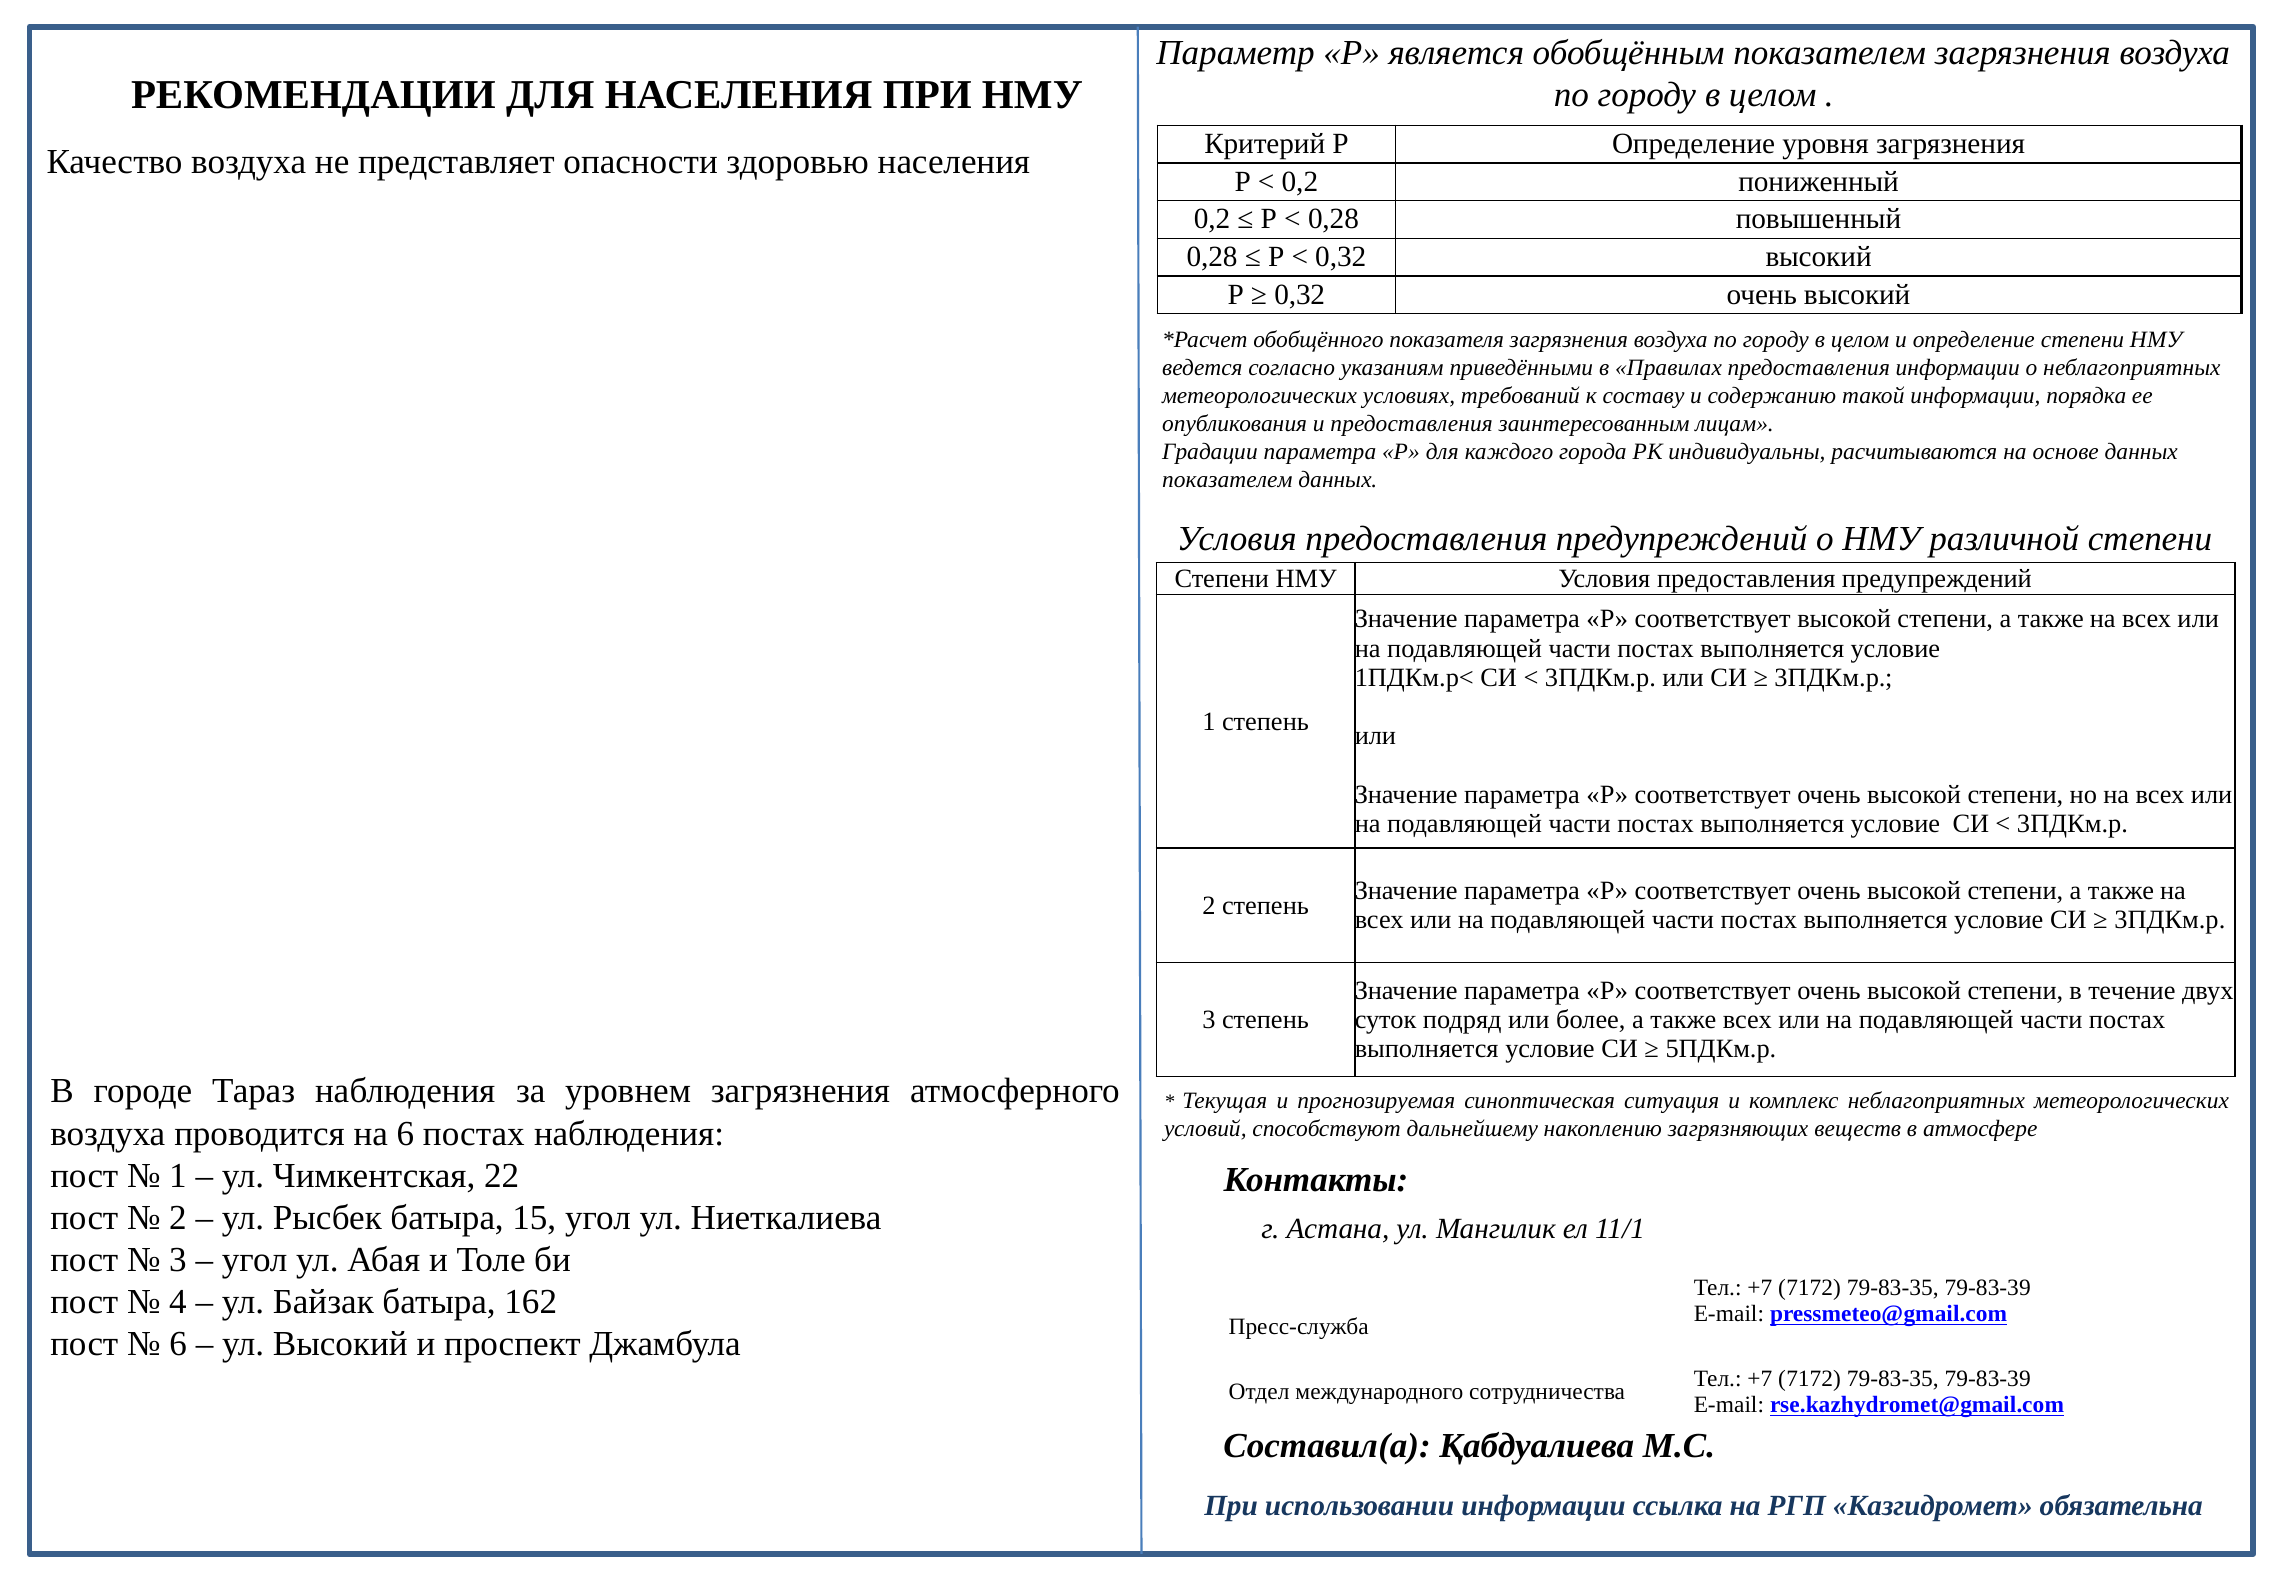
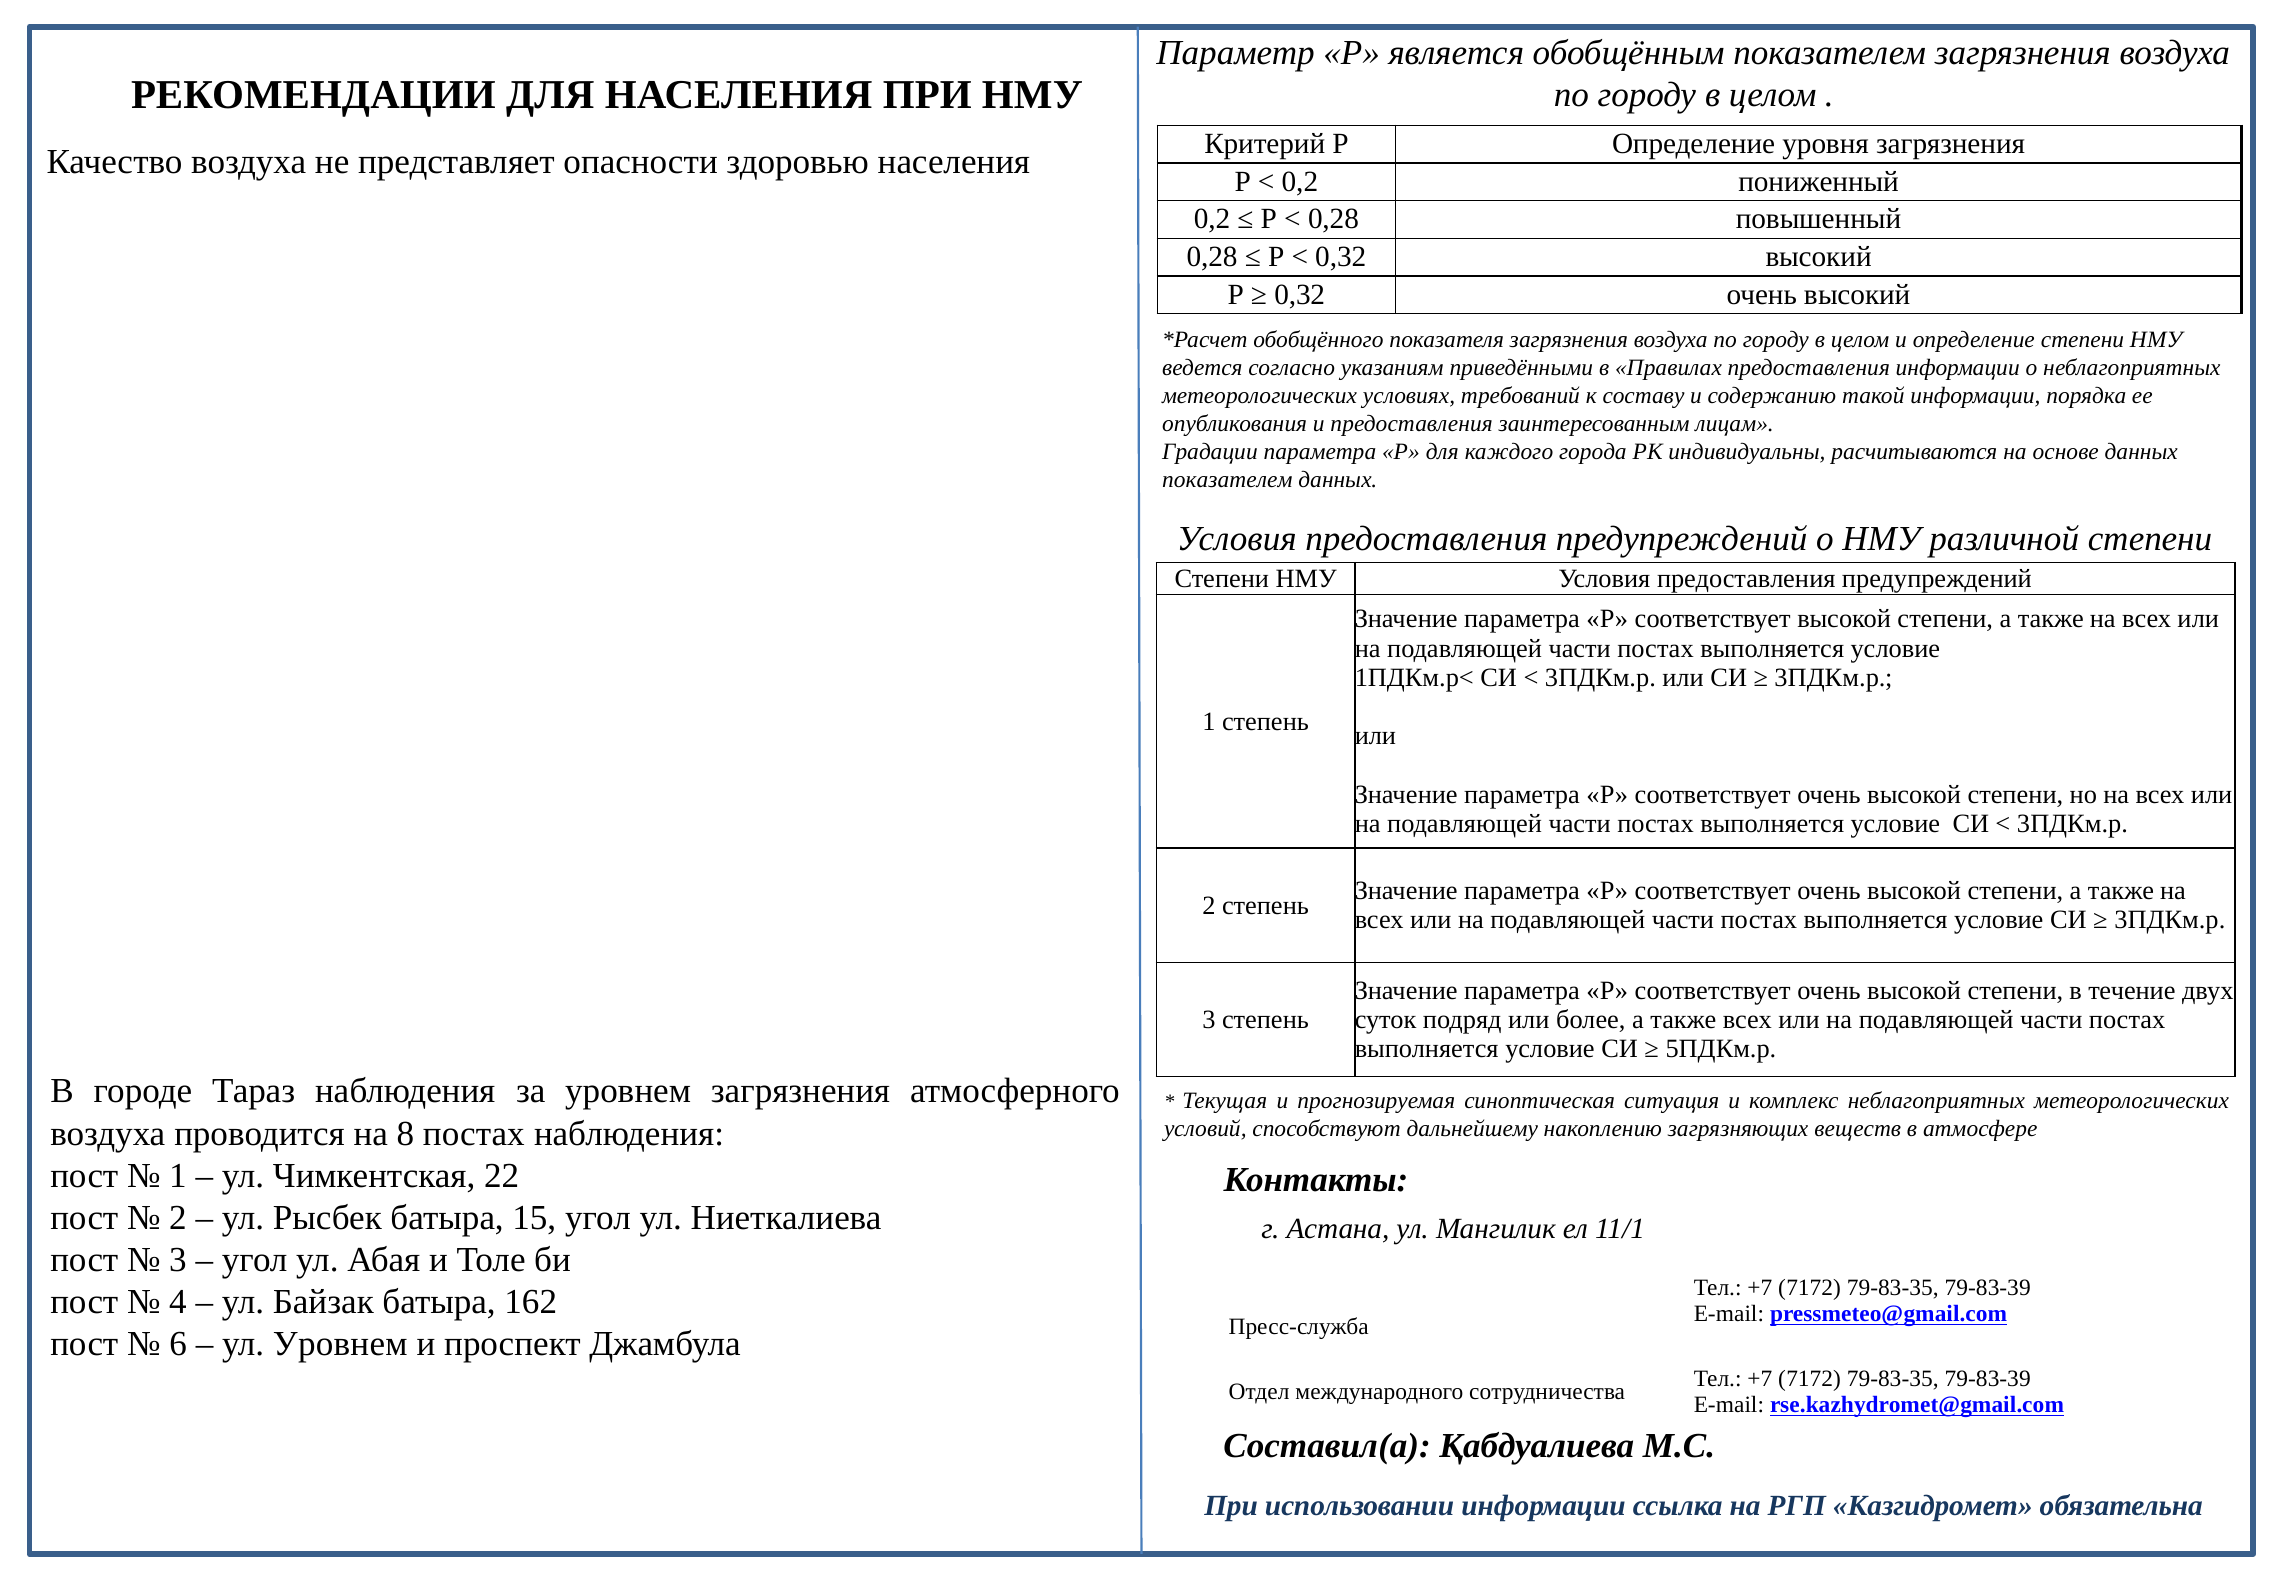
на 6: 6 -> 8
ул Высокий: Высокий -> Уровнем
